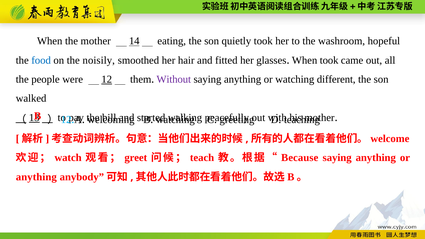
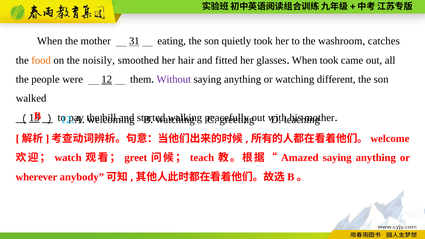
14: 14 -> 31
hopeful: hopeful -> catches
food colour: blue -> orange
Because: Because -> Amazed
anything at (36, 177): anything -> wherever
